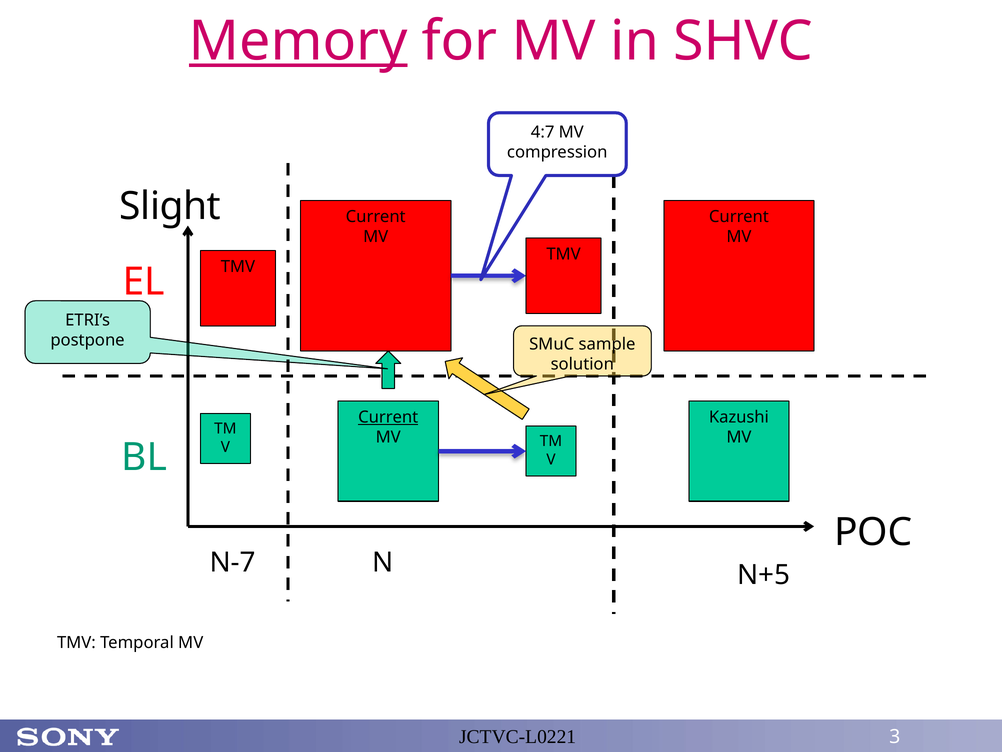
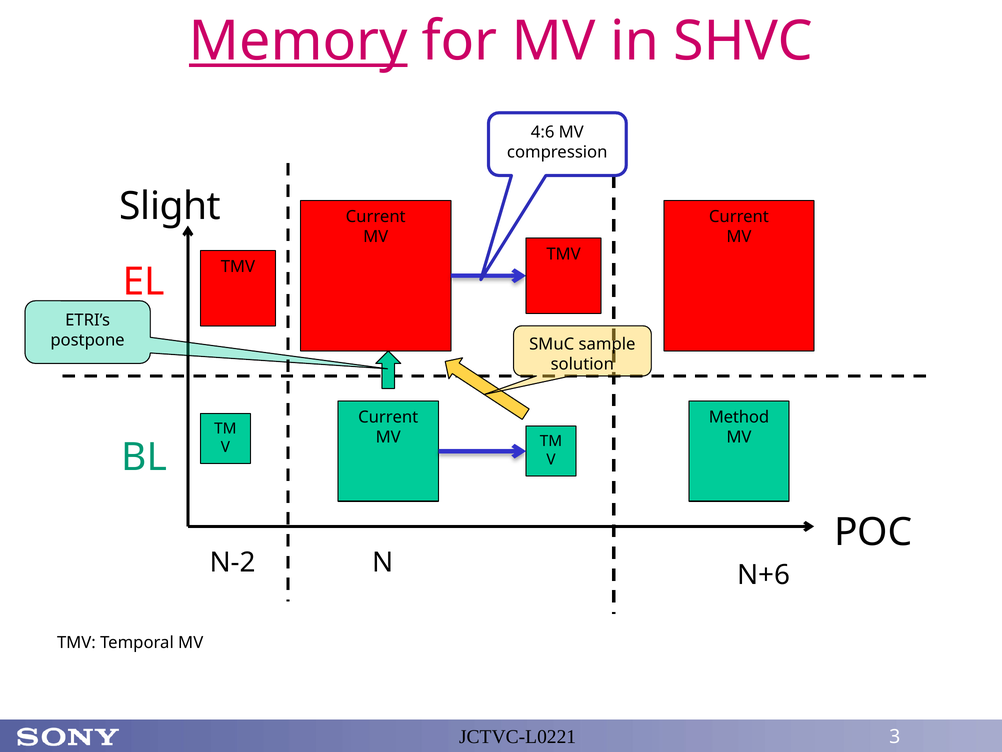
4:7: 4:7 -> 4:6
Current at (388, 417) underline: present -> none
Kazushi: Kazushi -> Method
N-7: N-7 -> N-2
N+5: N+5 -> N+6
